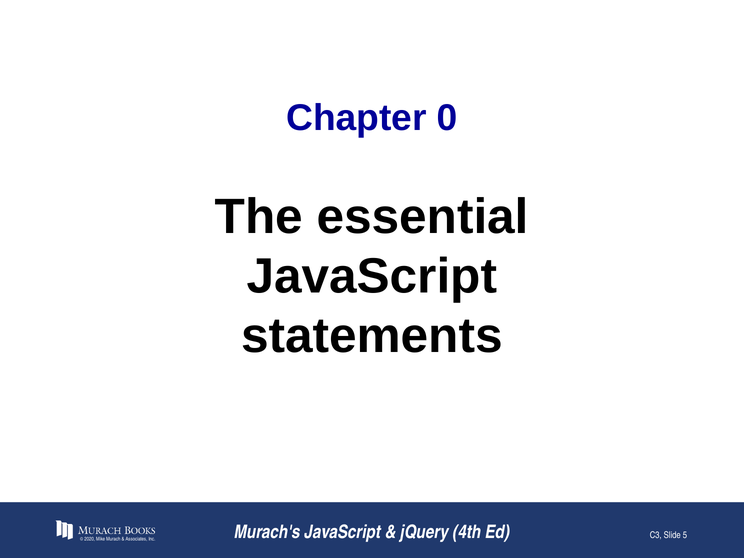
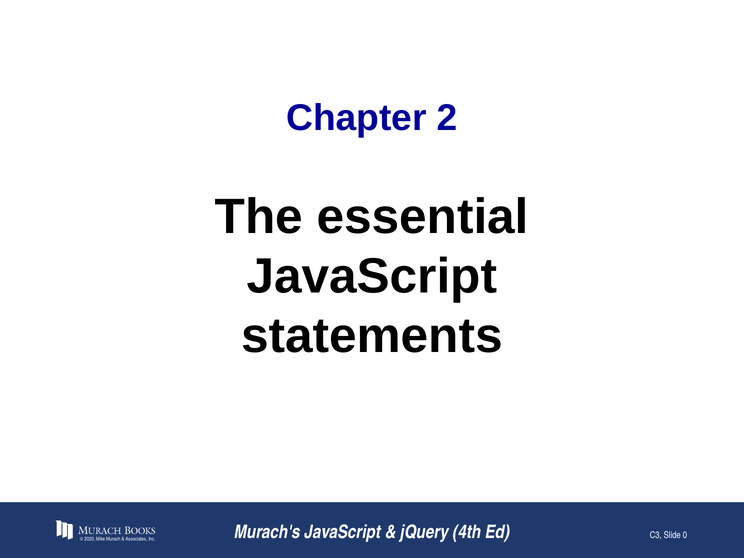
0: 0 -> 2
5: 5 -> 0
